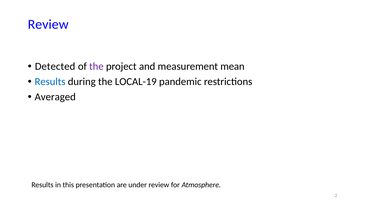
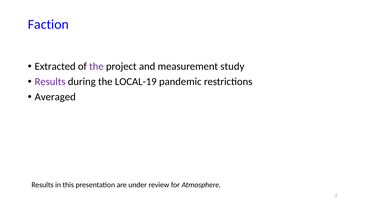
Review at (48, 24): Review -> Faction
Detected: Detected -> Extracted
mean: mean -> study
Results at (50, 82) colour: blue -> purple
